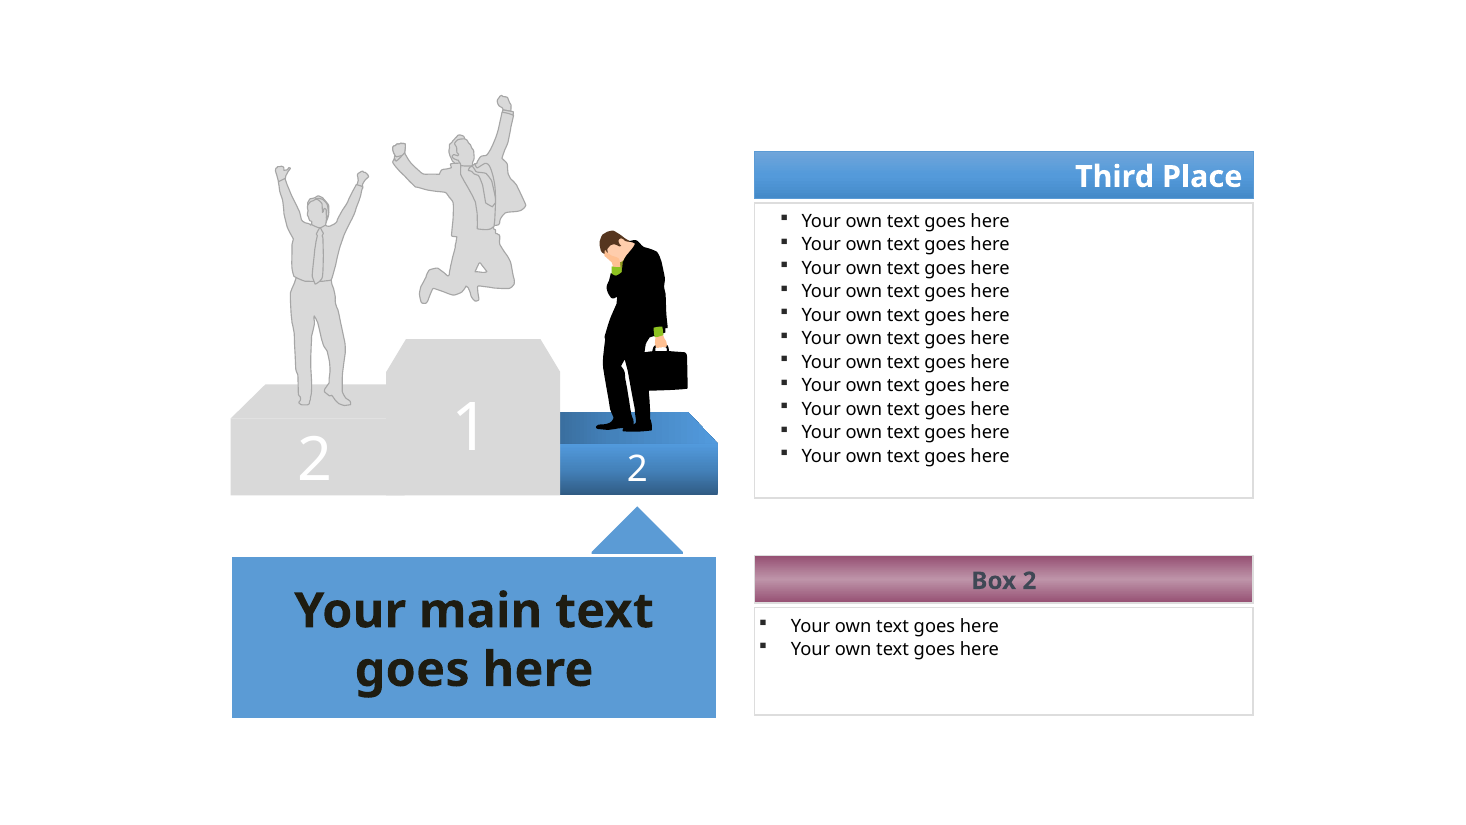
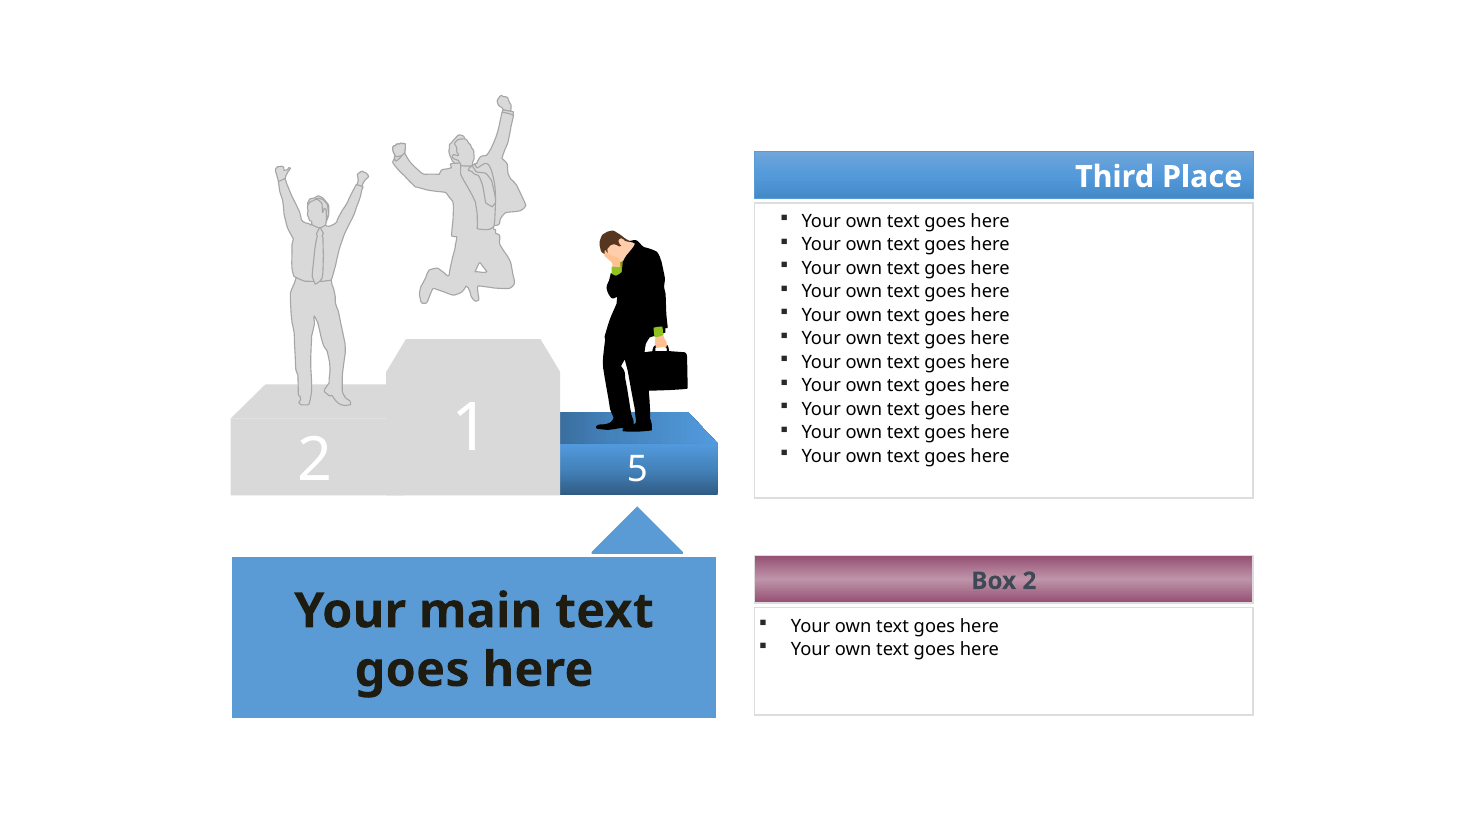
2 2: 2 -> 5
